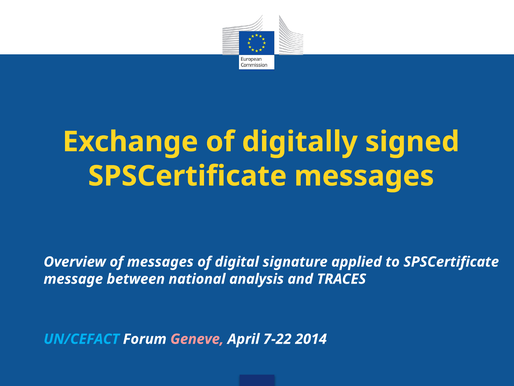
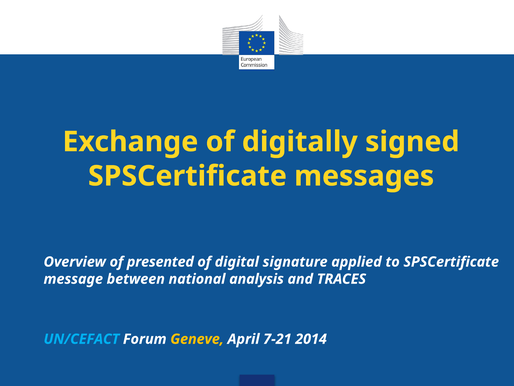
of messages: messages -> presented
Geneve colour: pink -> yellow
7-22: 7-22 -> 7-21
